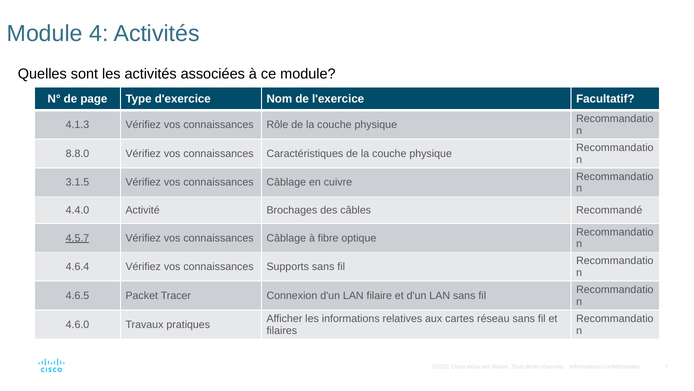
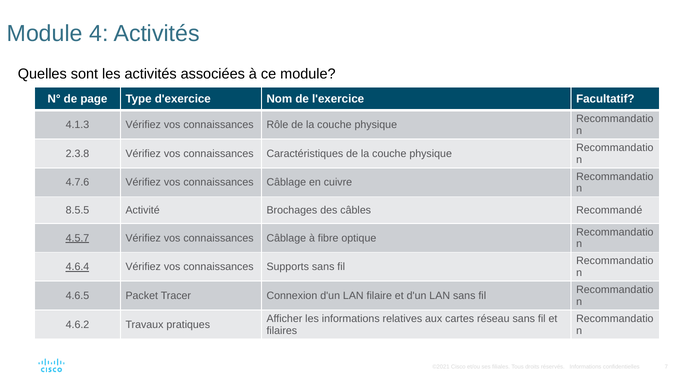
8.8.0: 8.8.0 -> 2.3.8
3.1.5: 3.1.5 -> 4.7.6
4.4.0: 4.4.0 -> 8.5.5
4.6.4 underline: none -> present
4.6.0: 4.6.0 -> 4.6.2
